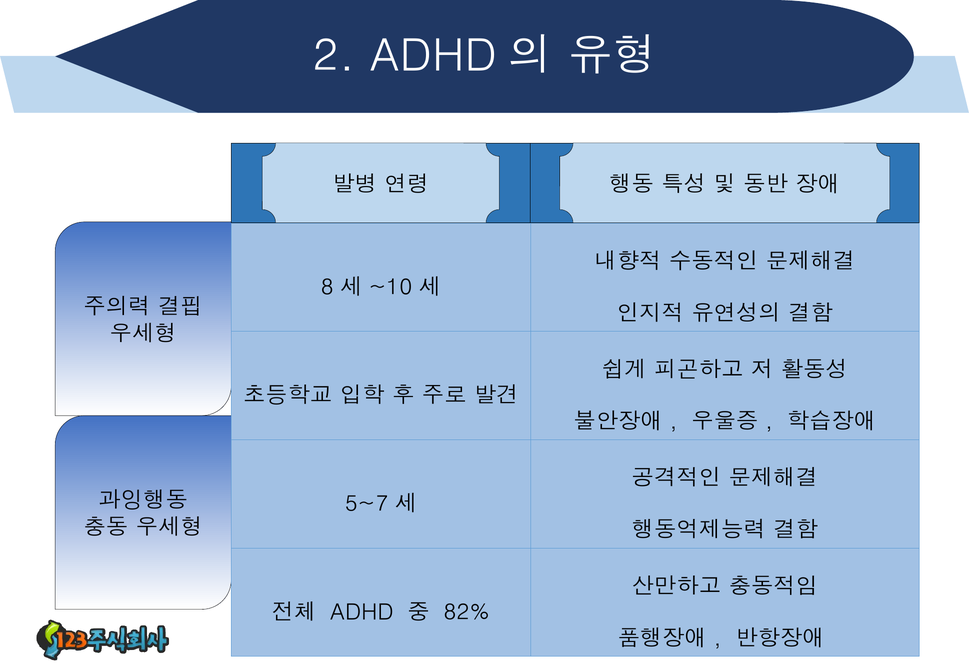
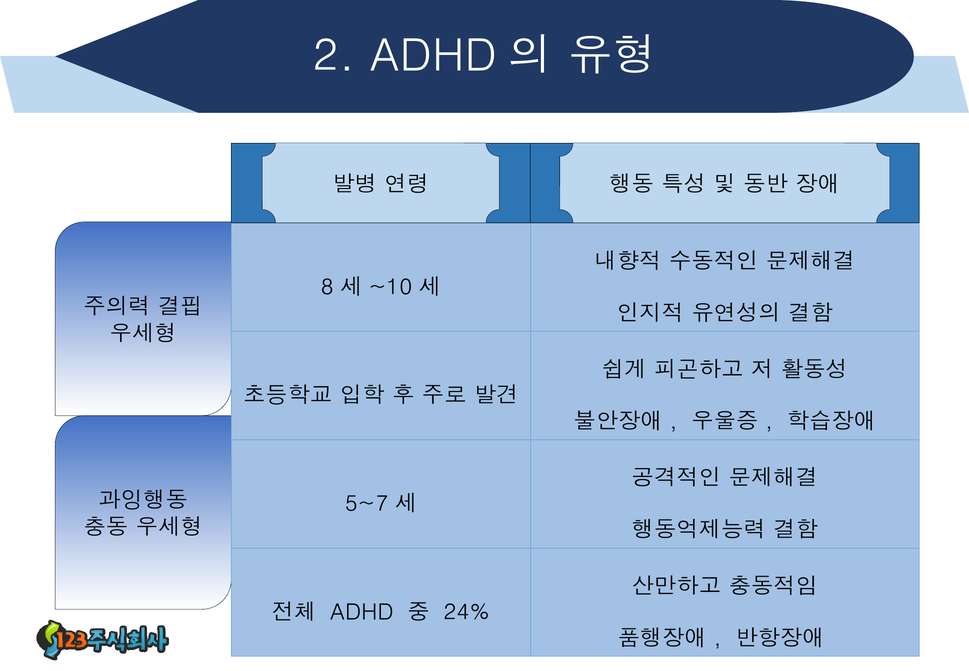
82%: 82% -> 24%
